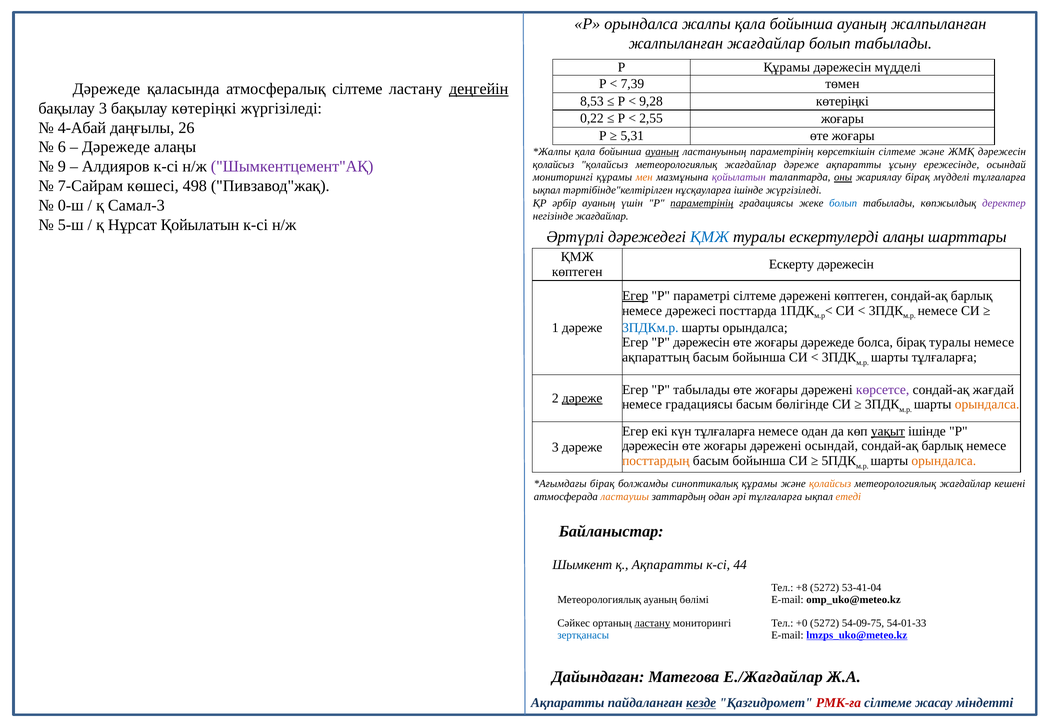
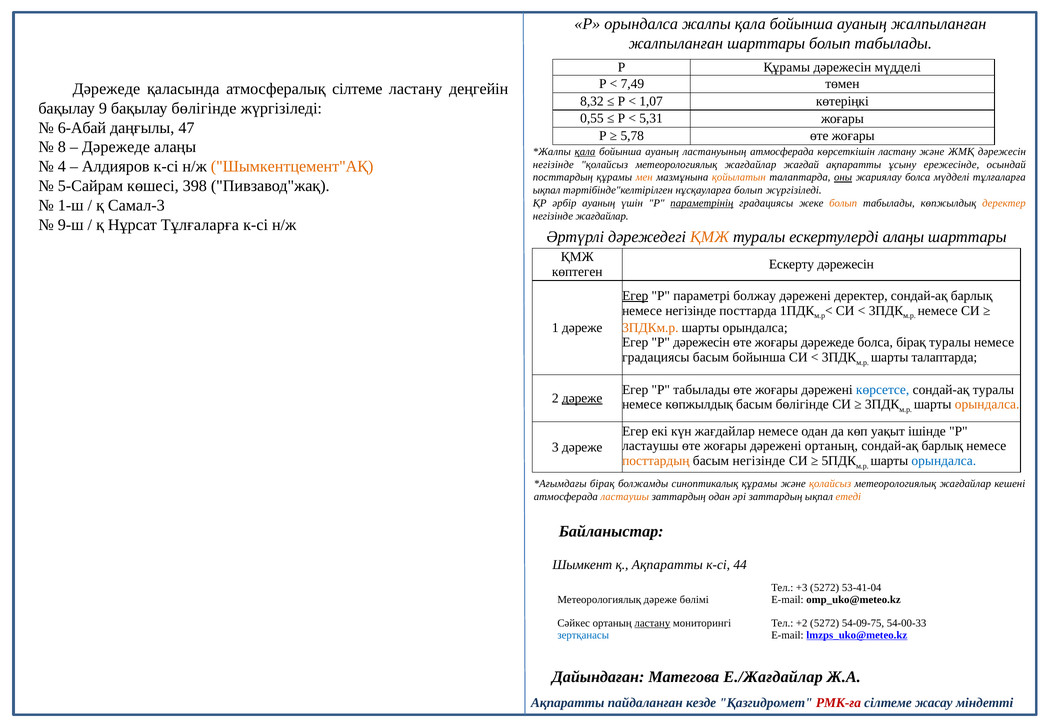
жалпыланған жағдайлар: жағдайлар -> шарттары
7,39: 7,39 -> 7,49
деңгейін underline: present -> none
8,53: 8,53 -> 8,32
9,28: 9,28 -> 1,07
бақылау 3: 3 -> 9
бақылау көтеріңкі: көтеріңкі -> бөлігінде
0,22: 0,22 -> 0,55
2,55: 2,55 -> 5,31
4-Абай: 4-Абай -> 6-Абай
26: 26 -> 47
5,31: 5,31 -> 5,78
6: 6 -> 8
қала at (585, 152) underline: none -> present
ауаның at (662, 152) underline: present -> none
ластануының параметрінің: параметрінің -> атмосферада
көрсеткішін сілтеме: сілтеме -> ластану
9: 9 -> 4
Шымкентцемент"АҚ colour: purple -> orange
қолайсыз at (553, 164): қолайсыз -> негізінде
жағдайлар дәреже: дәреже -> жағдай
мониторингі at (563, 177): мониторингі -> посттардың
қойылатын at (739, 177) colour: purple -> orange
жариялау бірақ: бірақ -> болса
7-Сайрам: 7-Сайрам -> 5-Сайрам
498: 498 -> 398
нұсқауларға ішінде: ішінде -> болып
0-ш: 0-ш -> 1-ш
болып at (843, 203) colour: blue -> orange
деректер at (1004, 203) colour: purple -> orange
5-ш: 5-ш -> 9-ш
Нұрсат Қойылатын: Қойылатын -> Тұлғаларға
ҚМЖ at (710, 237) colour: blue -> orange
параметрі сілтеме: сілтеме -> болжау
дәрежені көптеген: көптеген -> деректер
немесе дәрежесі: дәрежесі -> негізінде
3ПДКм.р colour: blue -> orange
ақпараттың at (656, 357): ақпараттың -> градациясы
шарты тұлғаларға: тұлғаларға -> талаптарда
көрсетсе colour: purple -> blue
сондай-ақ жағдай: жағдай -> туралы
немесе градациясы: градациясы -> көпжылдық
күн тұлғаларға: тұлғаларға -> жағдайлар
уақыт underline: present -> none
дәрежесін at (650, 446): дәрежесін -> ластаушы
дәрежені осындай: осындай -> ортаның
бойынша at (759, 461): бойынша -> негізінде
орындалса at (944, 461) colour: orange -> blue
әрі тұлғаларға: тұлғаларға -> заттардың
+8: +8 -> +3
Метеорологиялық ауаның: ауаның -> дәреже
+0: +0 -> +2
54-01-33: 54-01-33 -> 54-00-33
кезде underline: present -> none
